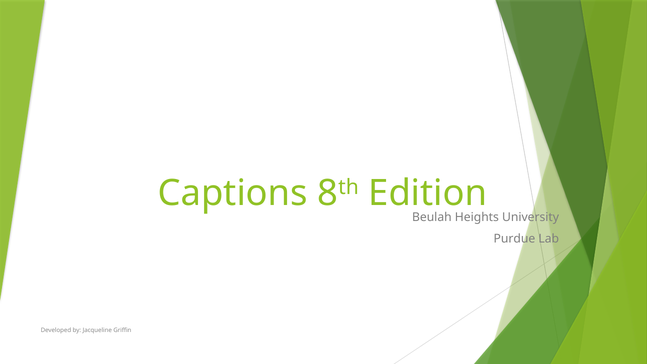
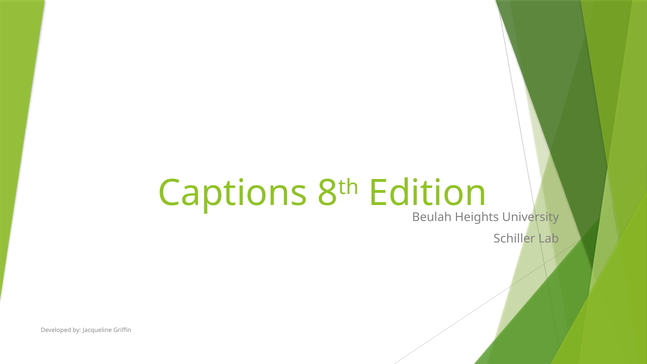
Purdue: Purdue -> Schiller
